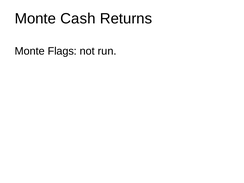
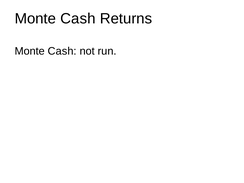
Flags at (62, 51): Flags -> Cash
